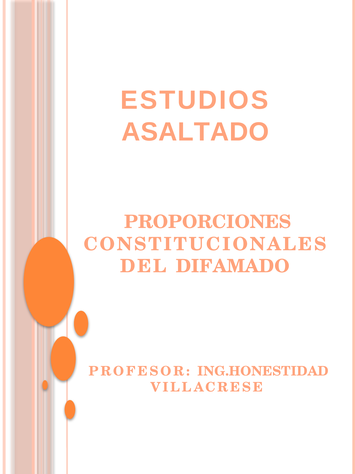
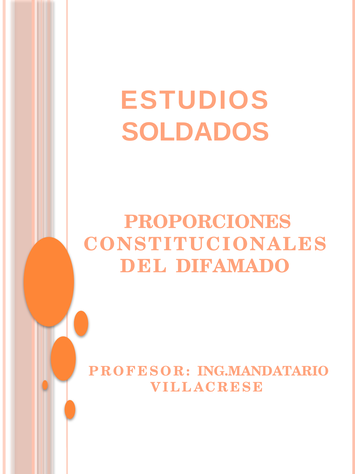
ASALTADO: ASALTADO -> SOLDADOS
ING.HONESTIDAD: ING.HONESTIDAD -> ING.MANDATARIO
